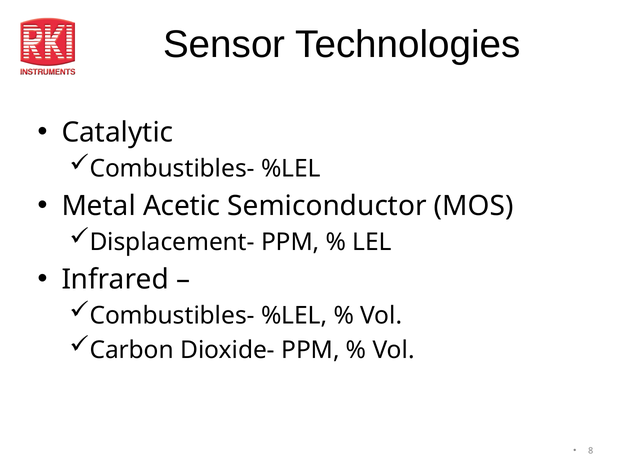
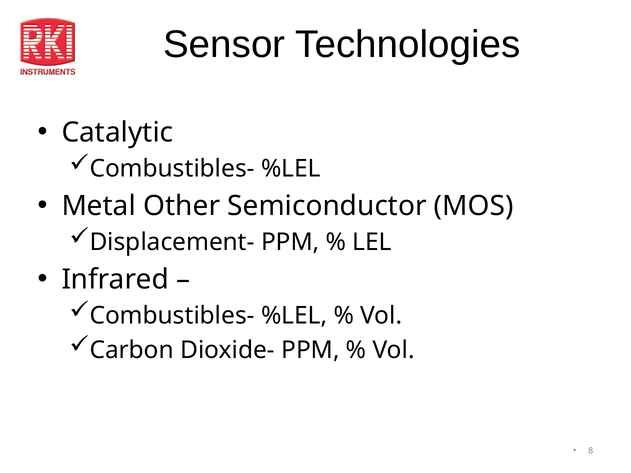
Acetic: Acetic -> Other
